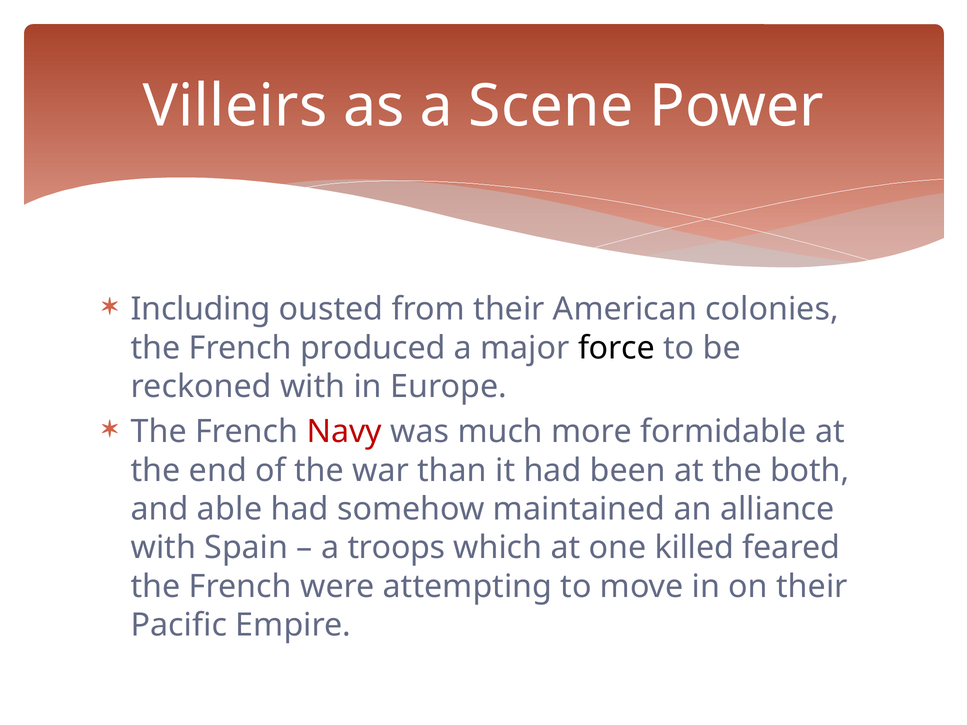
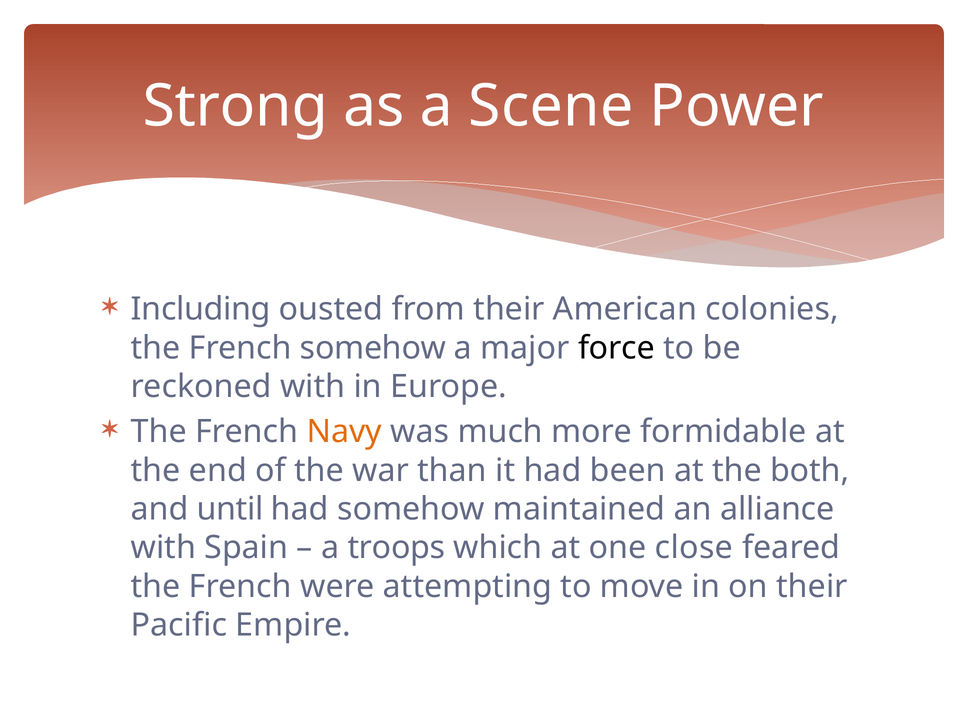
Villeirs: Villeirs -> Strong
French produced: produced -> somehow
Navy colour: red -> orange
able: able -> until
killed: killed -> close
